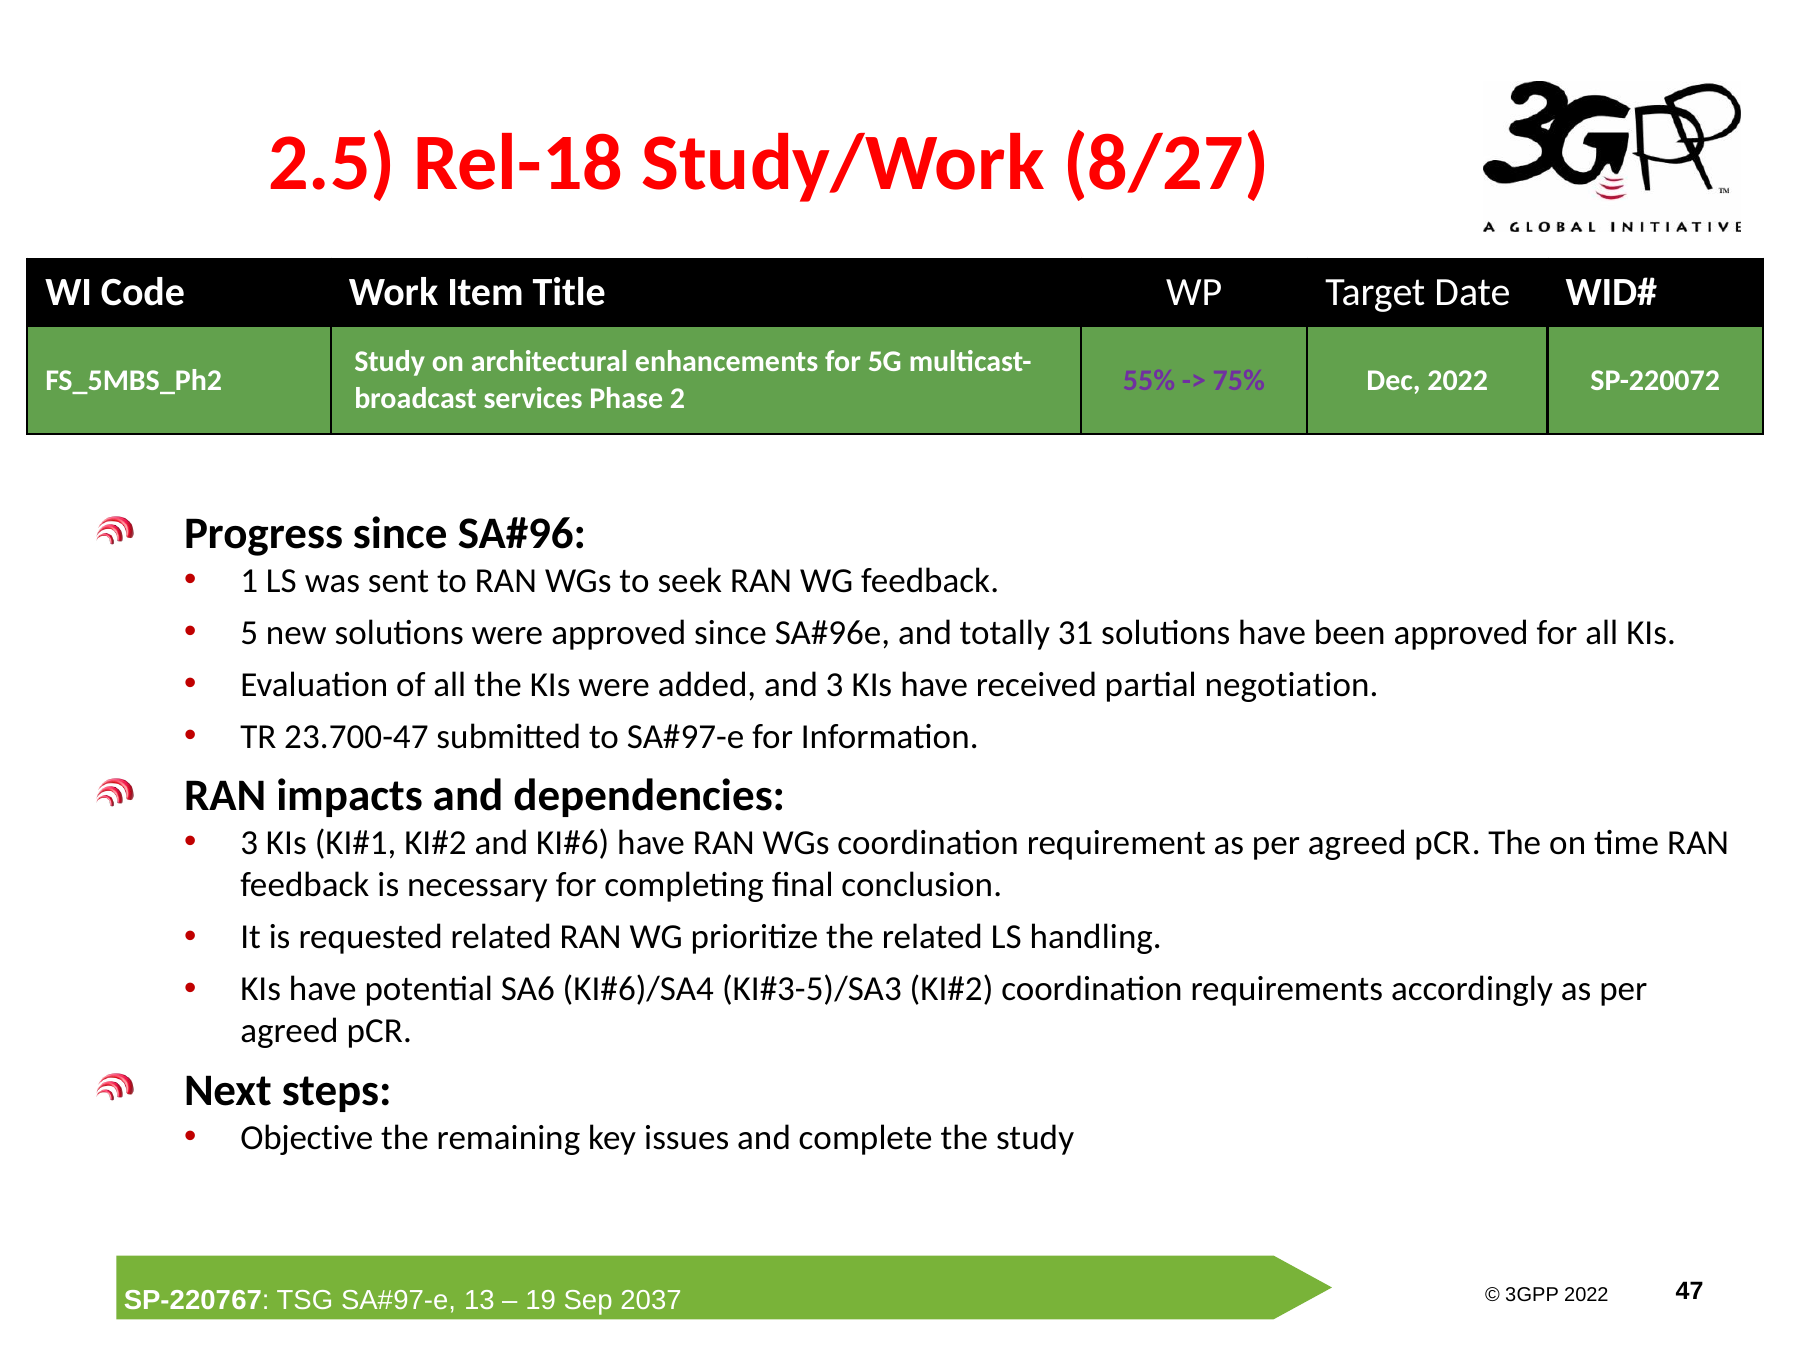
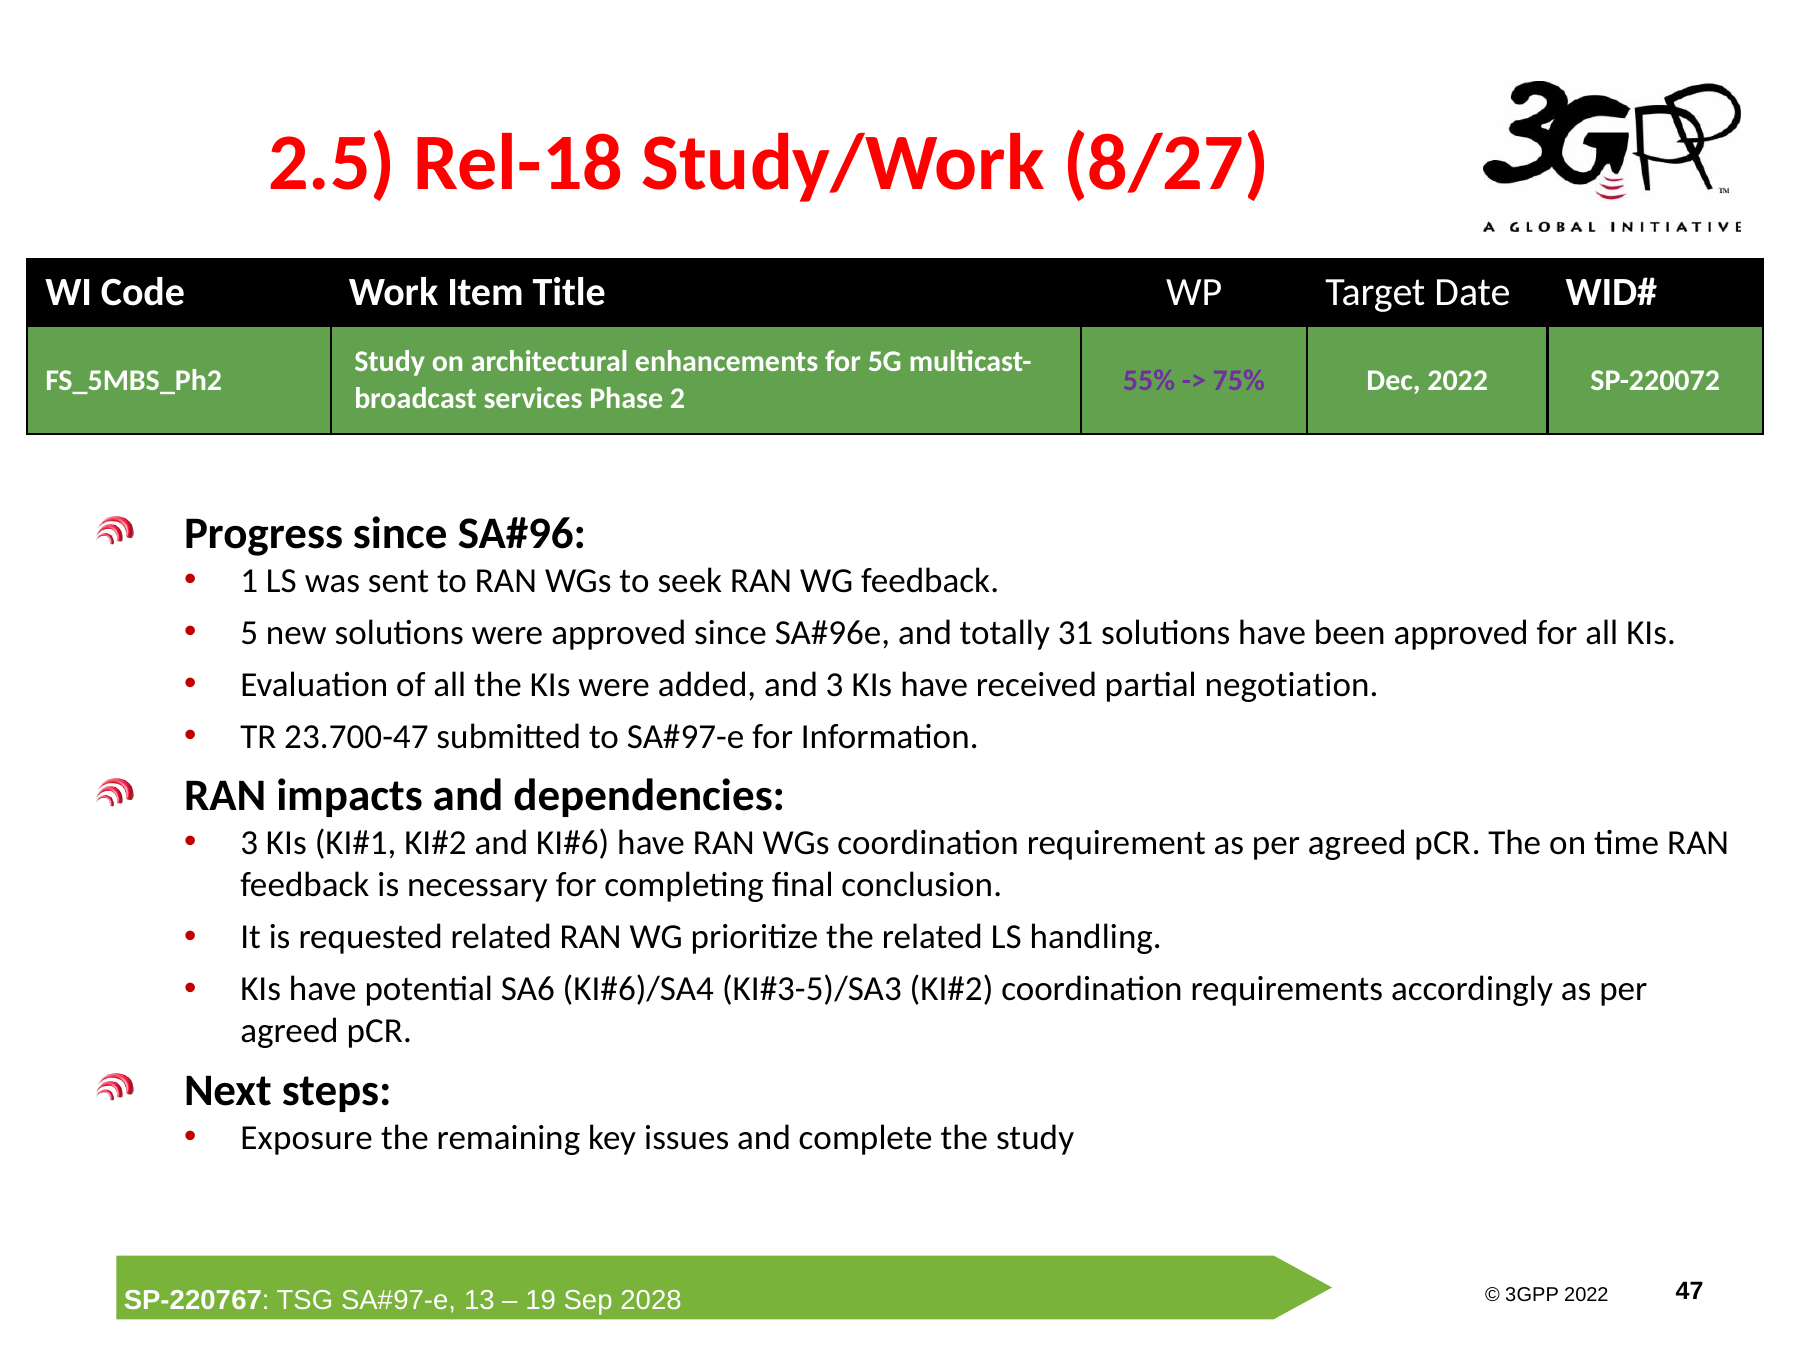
Objective: Objective -> Exposure
2037: 2037 -> 2028
